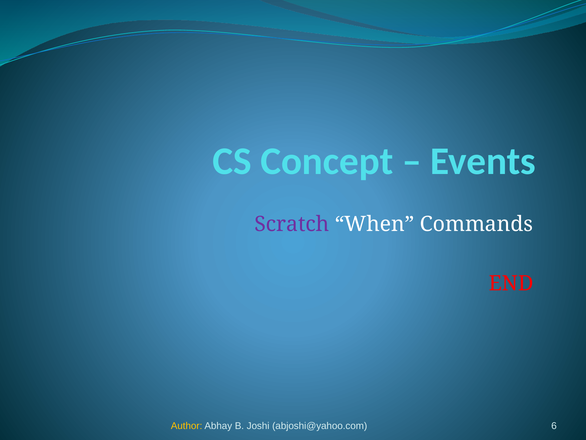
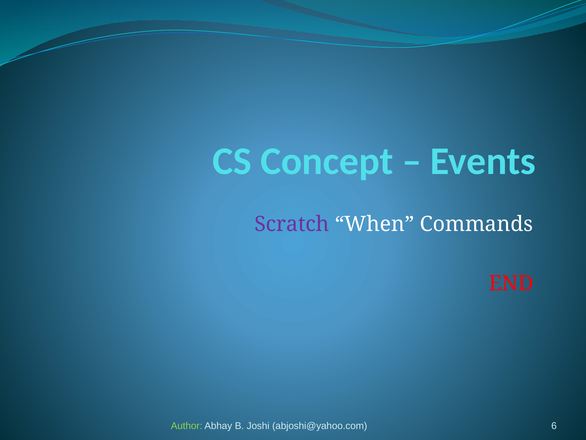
Author colour: yellow -> light green
